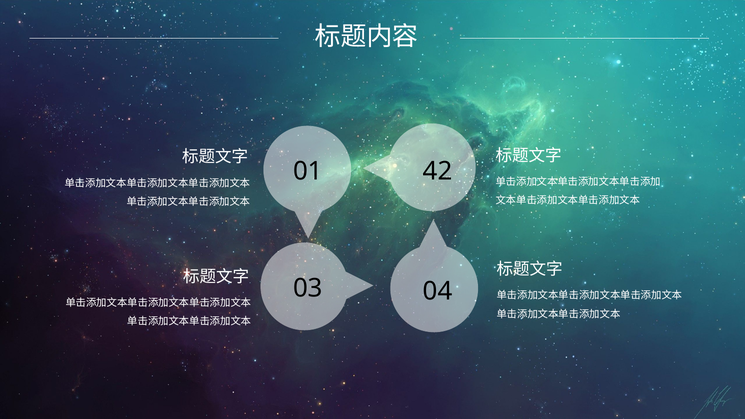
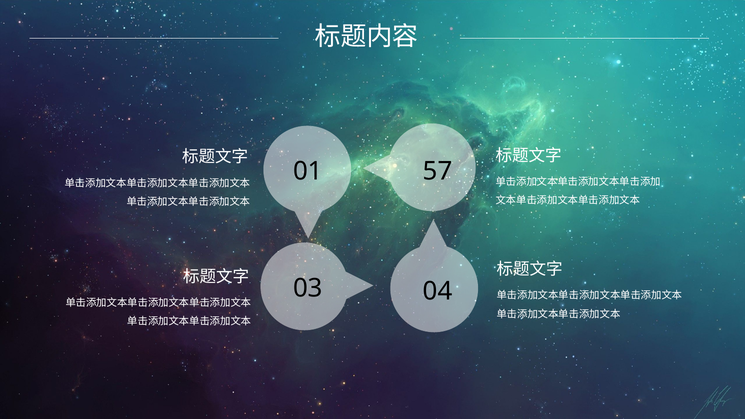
42: 42 -> 57
